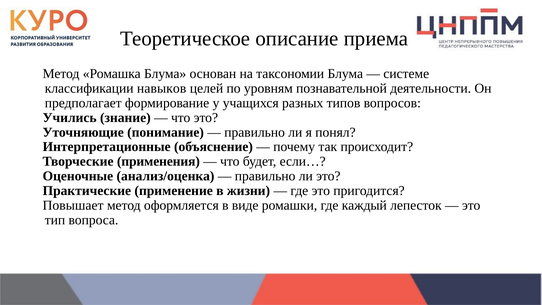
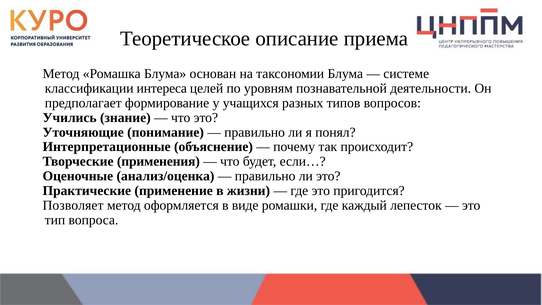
навыков: навыков -> интереса
Повышает: Повышает -> Позволяет
